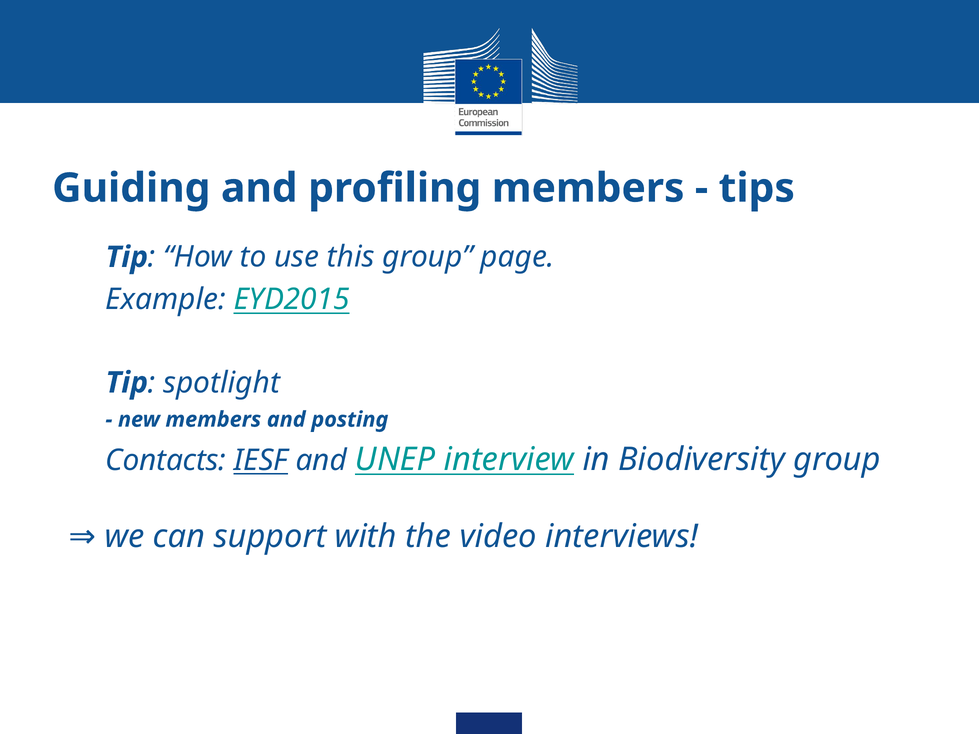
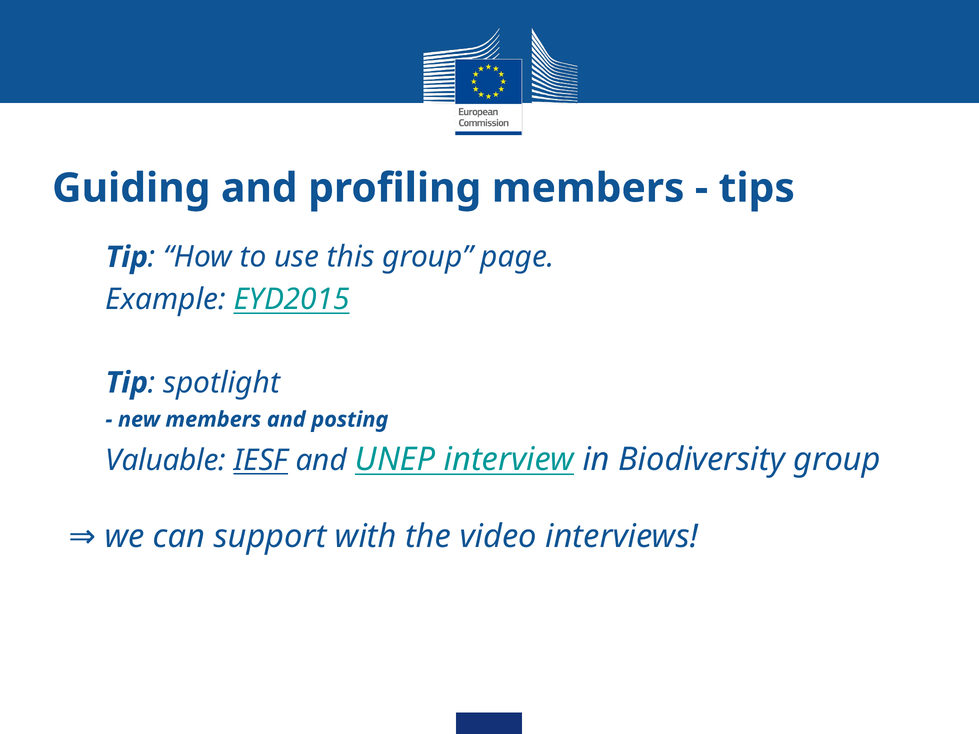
Contacts: Contacts -> Valuable
